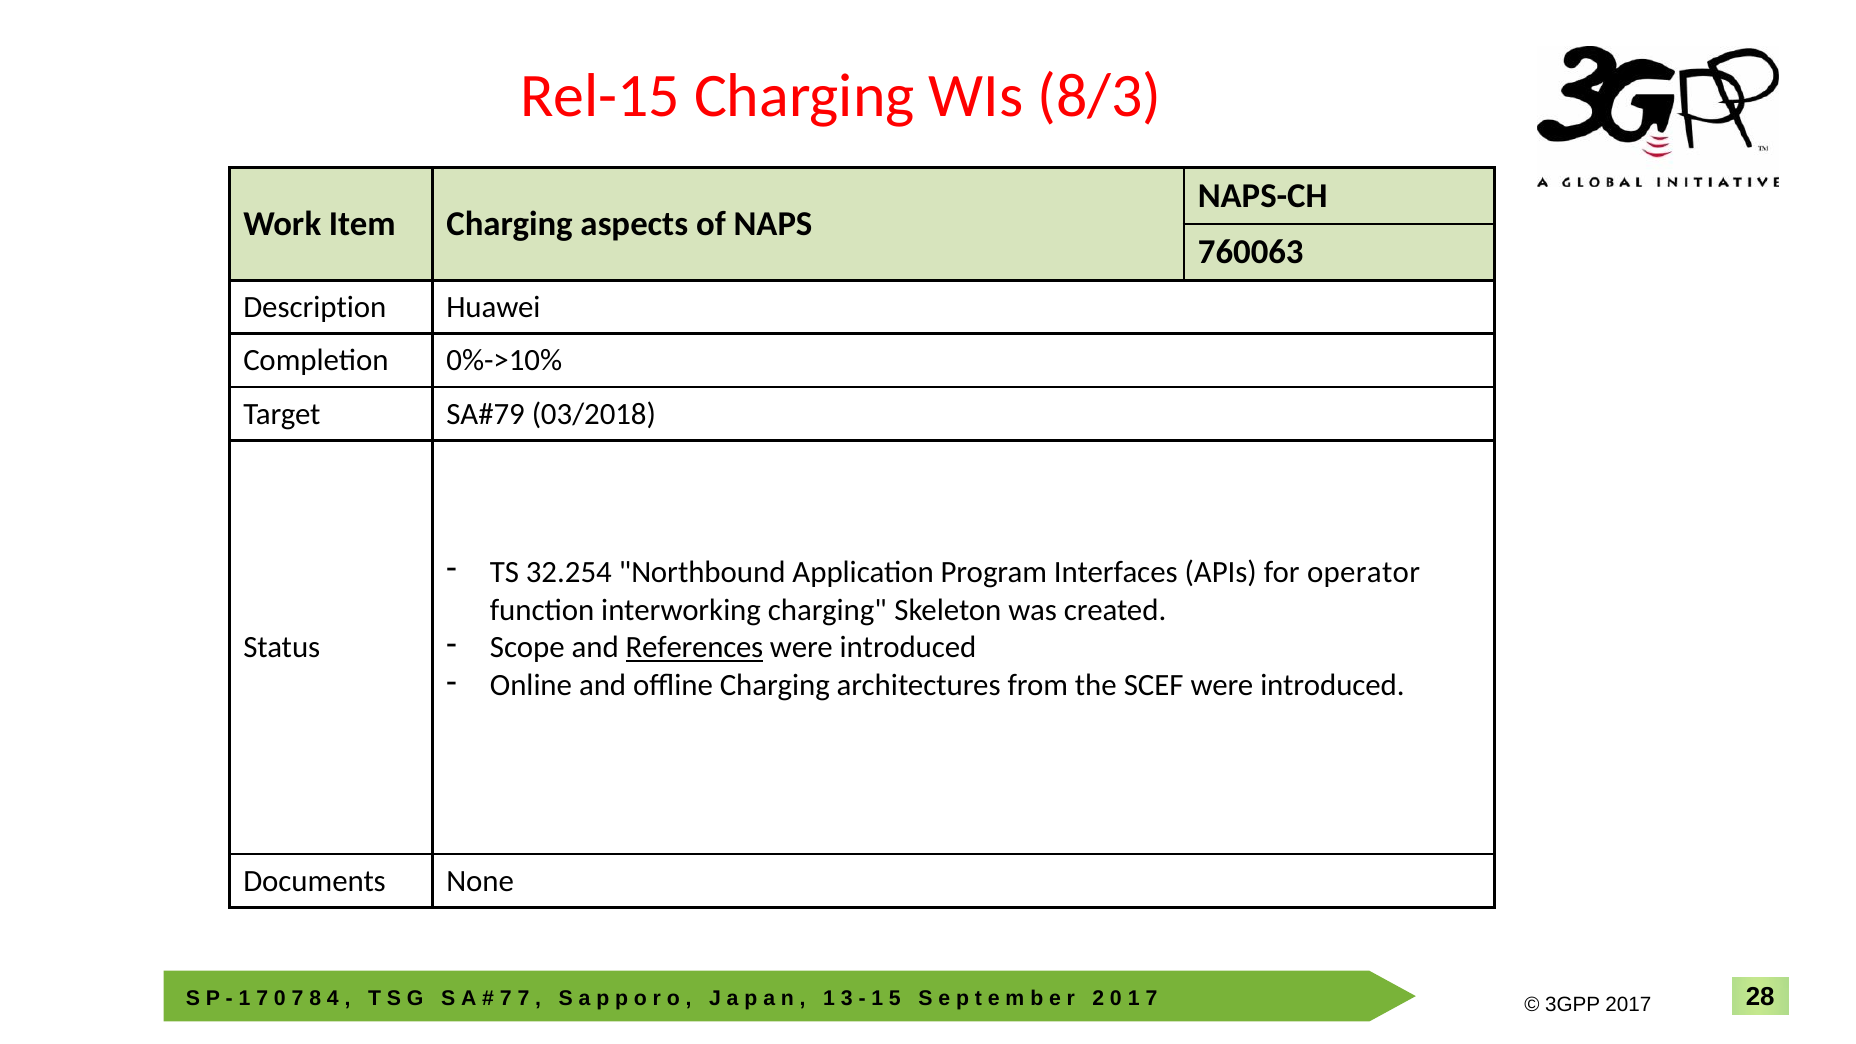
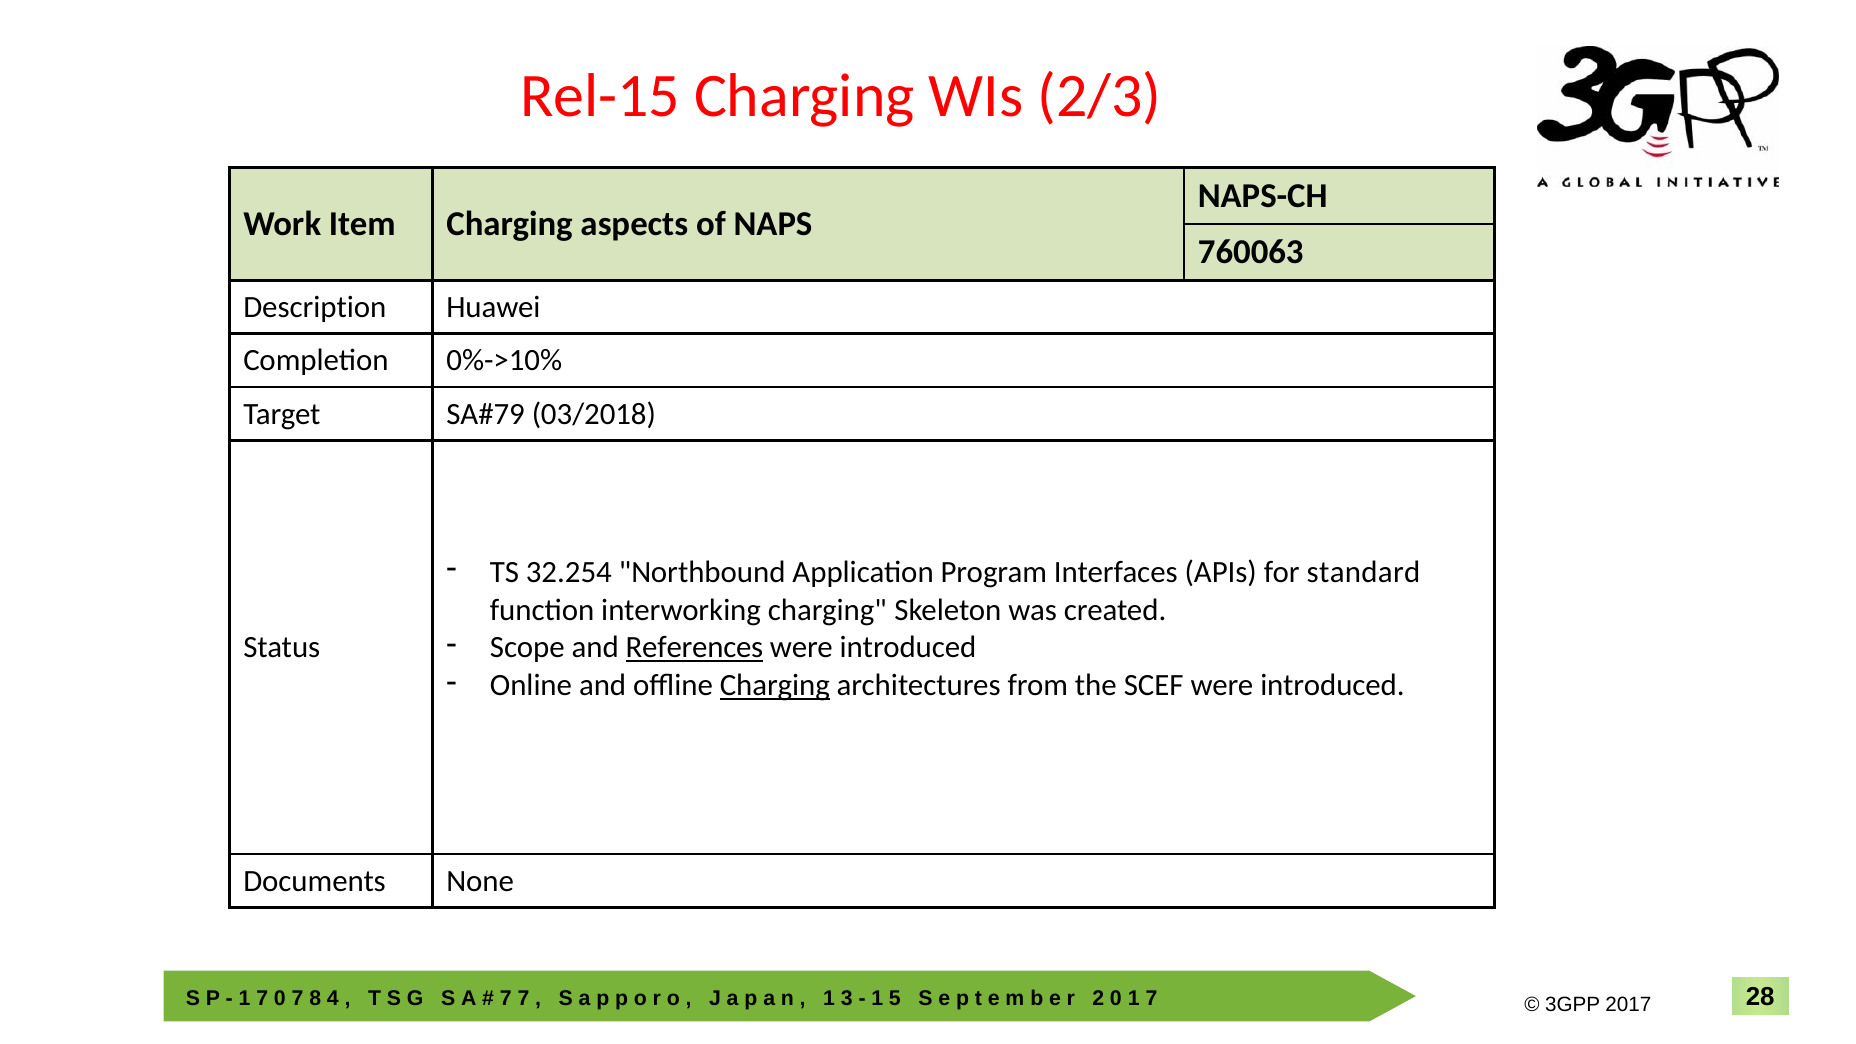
8/3: 8/3 -> 2/3
operator: operator -> standard
Charging at (775, 685) underline: none -> present
